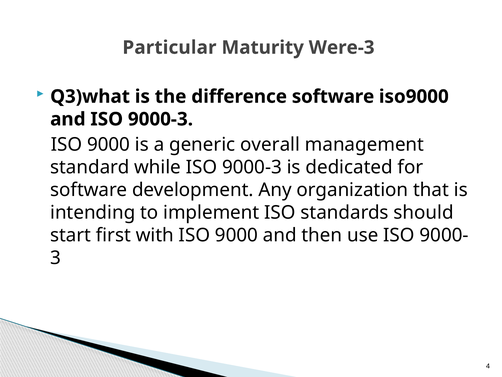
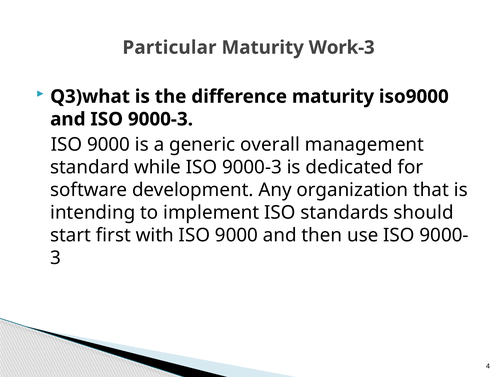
Were-3: Were-3 -> Work-3
difference software: software -> maturity
